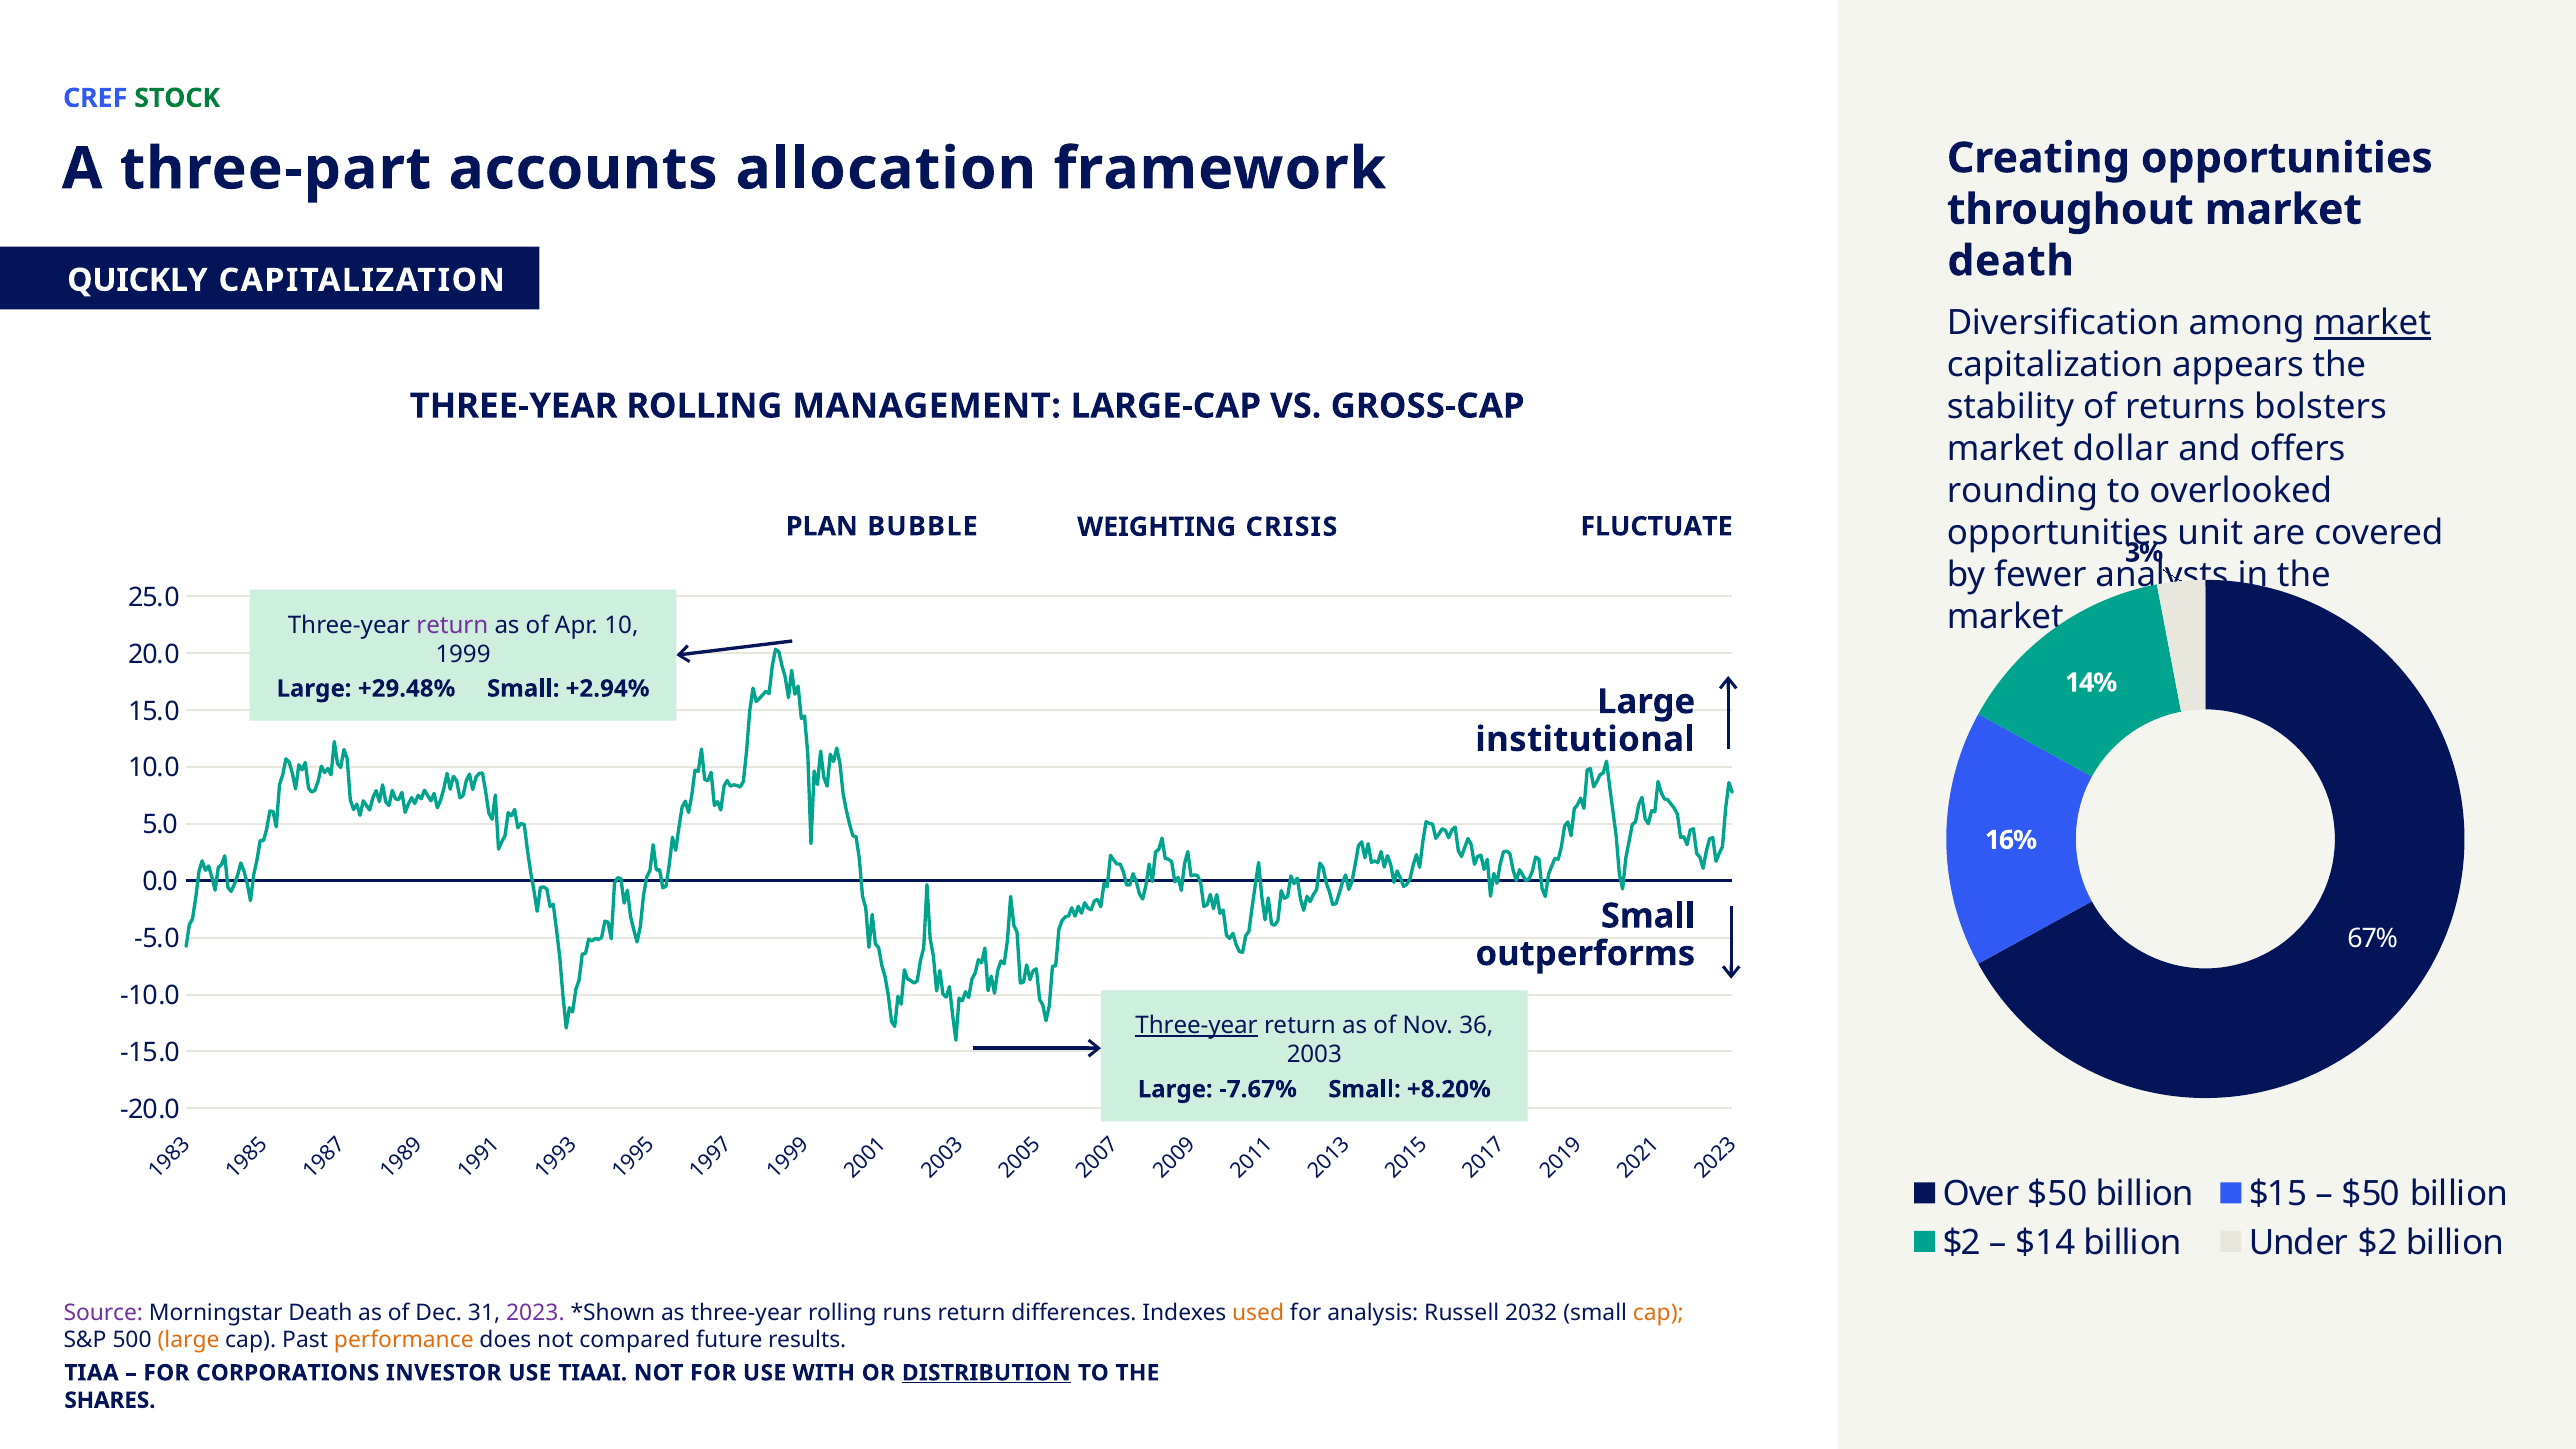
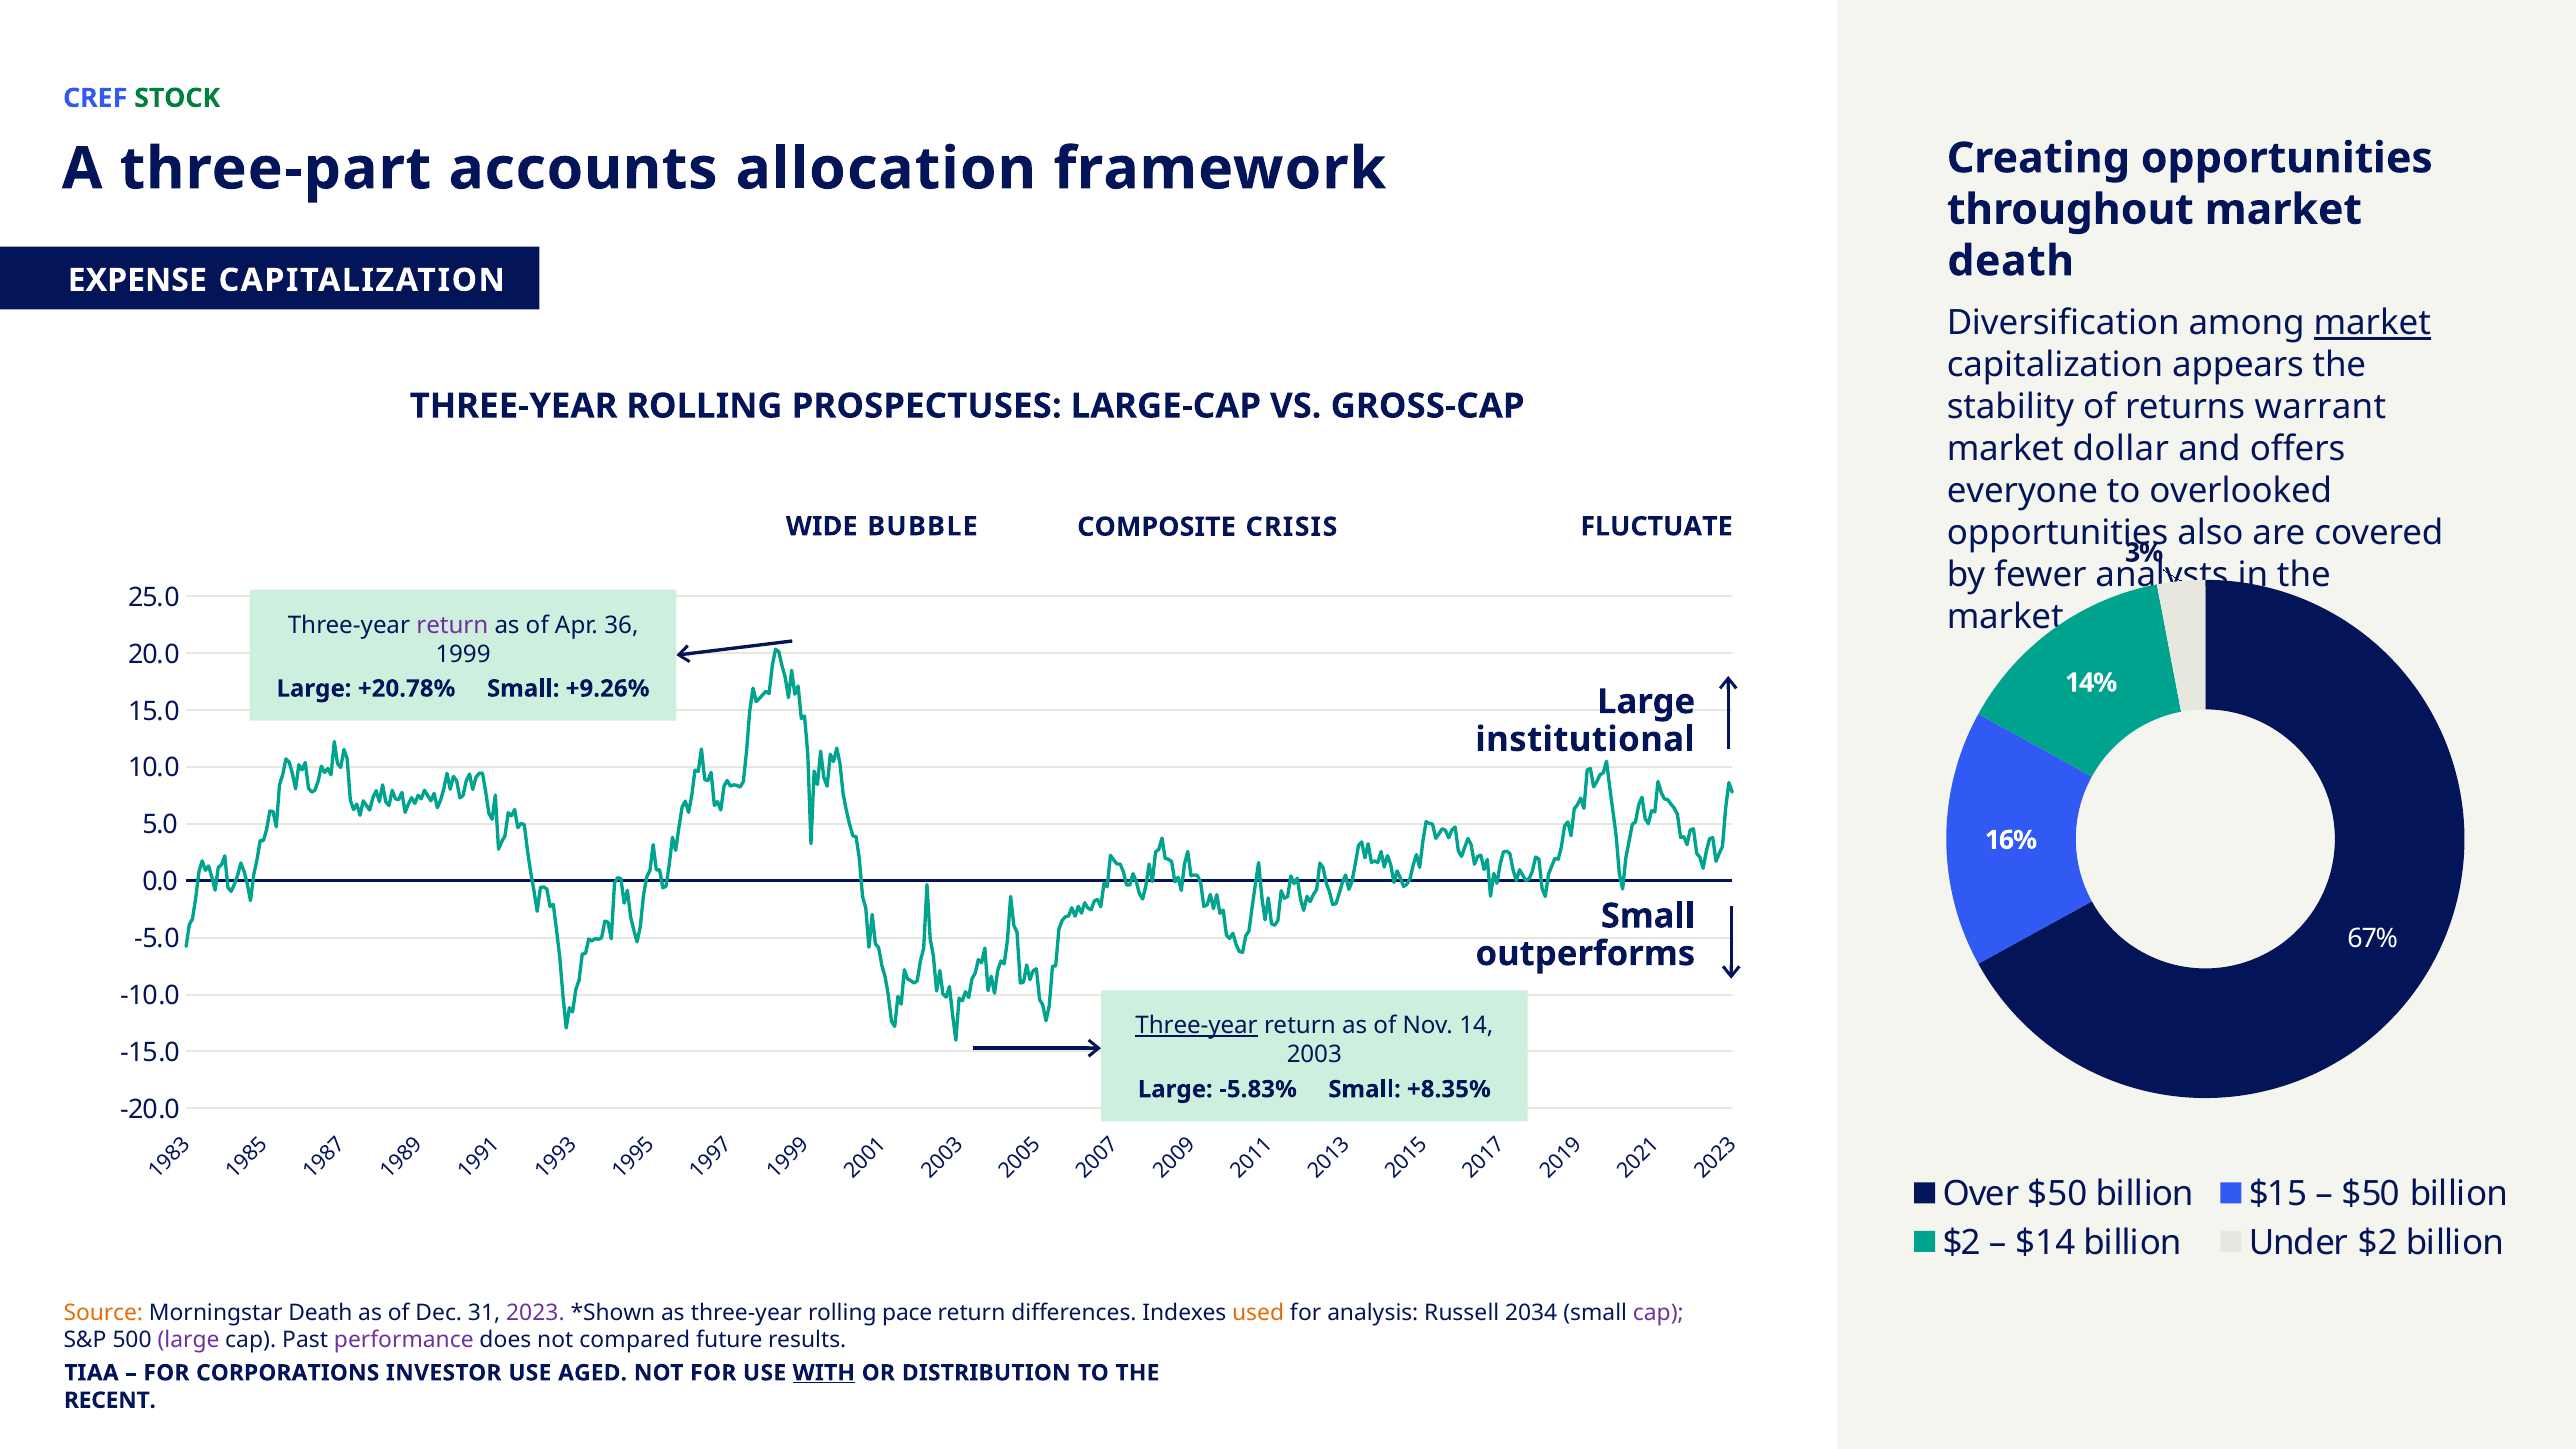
QUICKLY: QUICKLY -> EXPENSE
bolsters: bolsters -> warrant
MANAGEMENT: MANAGEMENT -> PROSPECTUSES
rounding: rounding -> everyone
PLAN: PLAN -> WIDE
WEIGHTING: WEIGHTING -> COMPOSITE
unit: unit -> also
10: 10 -> 36
+29.48%: +29.48% -> +20.78%
+2.94%: +2.94% -> +9.26%
36: 36 -> 14
-7.67%: -7.67% -> -5.83%
+8.20%: +8.20% -> +8.35%
Source colour: purple -> orange
runs: runs -> pace
2032: 2032 -> 2034
cap at (1658, 1313) colour: orange -> purple
large at (189, 1340) colour: orange -> purple
performance colour: orange -> purple
TIAAI: TIAAI -> AGED
WITH underline: none -> present
DISTRIBUTION underline: present -> none
SHARES: SHARES -> RECENT
